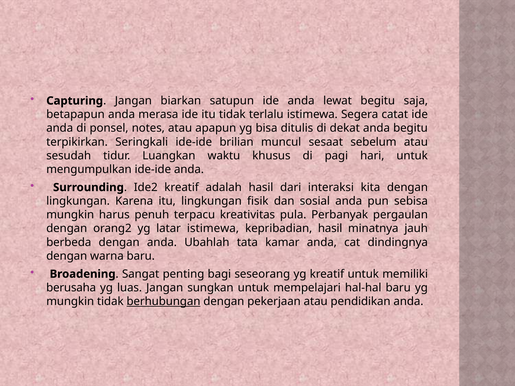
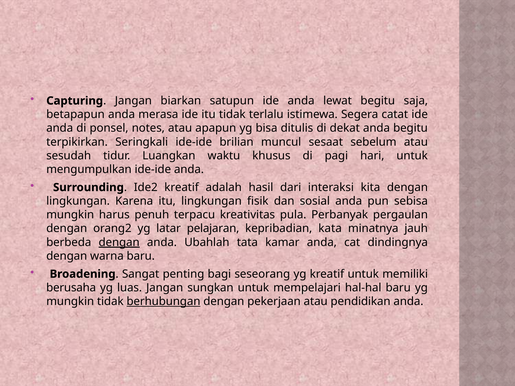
latar istimewa: istimewa -> pelajaran
kepribadian hasil: hasil -> kata
dengan at (119, 242) underline: none -> present
